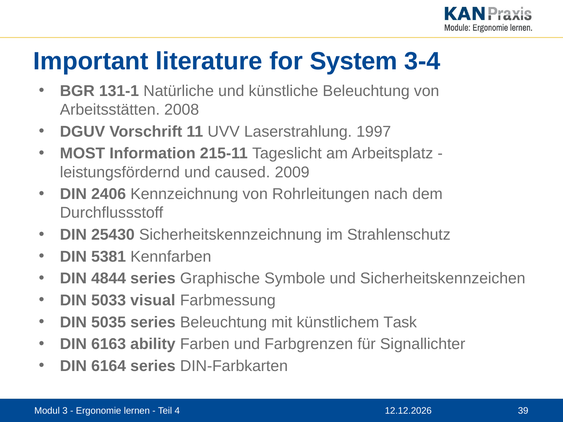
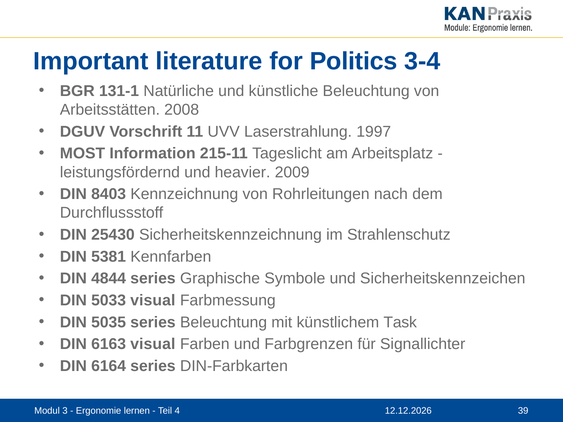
System: System -> Politics
caused: caused -> heavier
2406: 2406 -> 8403
6163 ability: ability -> visual
